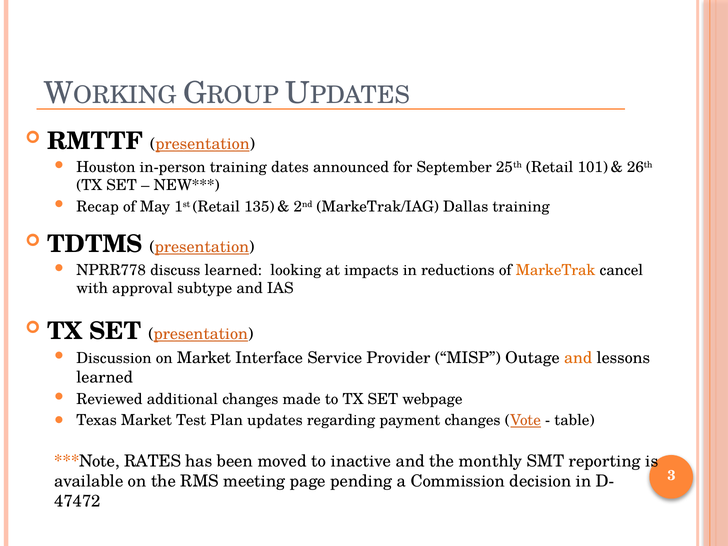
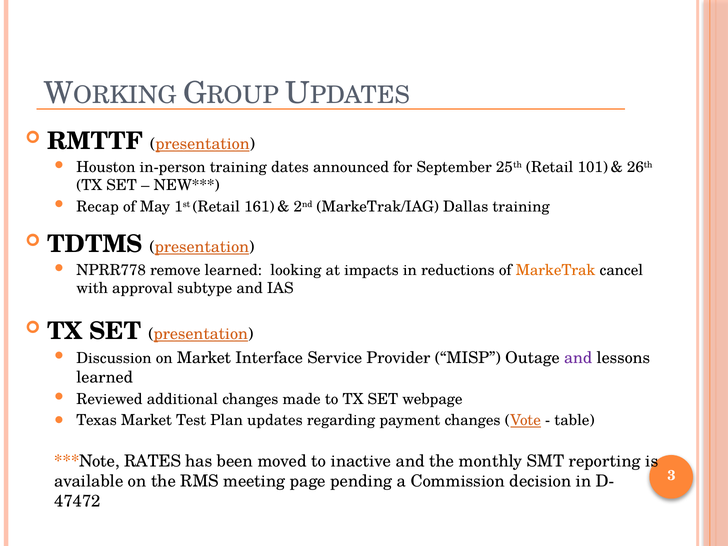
135: 135 -> 161
discuss: discuss -> remove
and at (578, 358) colour: orange -> purple
